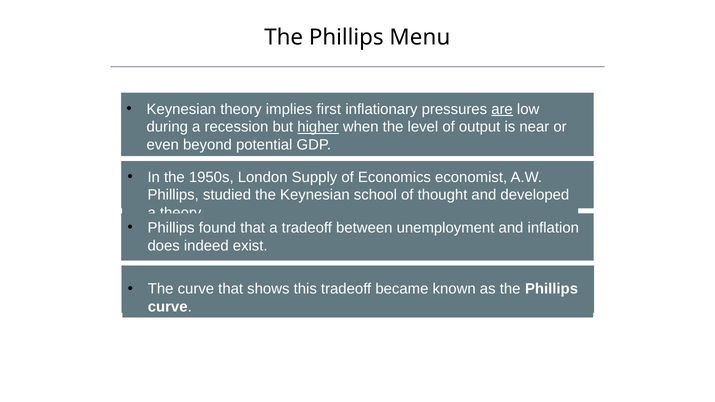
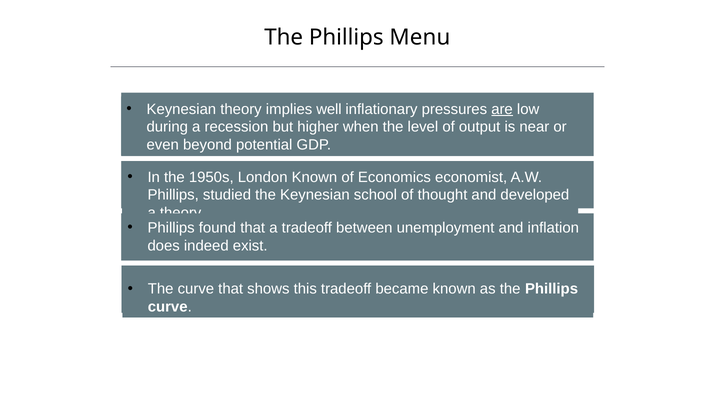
first: first -> well
higher underline: present -> none
London Supply: Supply -> Known
